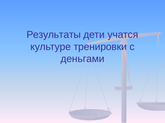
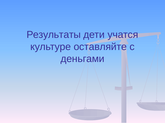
тренировки: тренировки -> оставляйте
